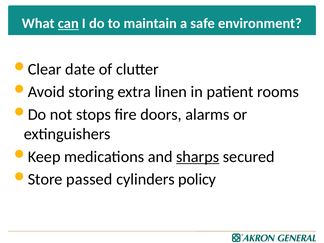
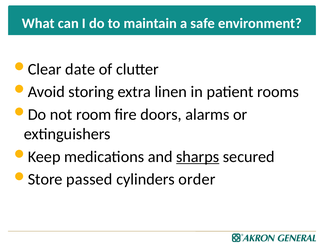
can underline: present -> none
stops: stops -> room
policy: policy -> order
